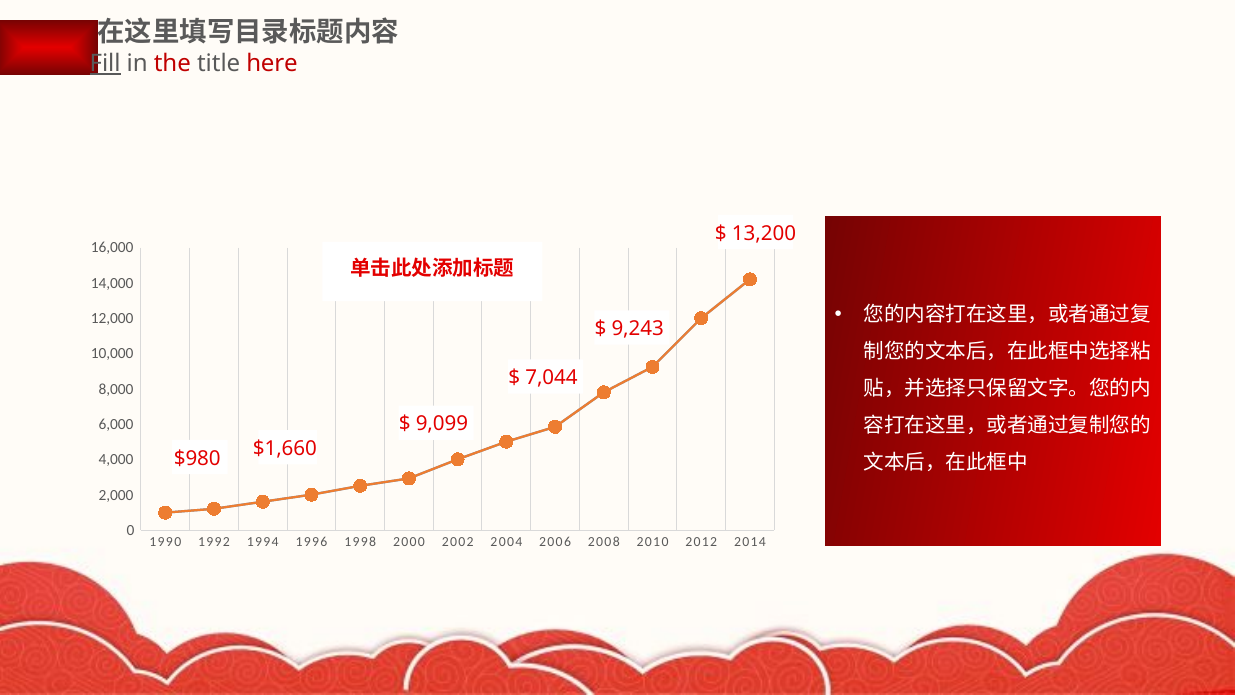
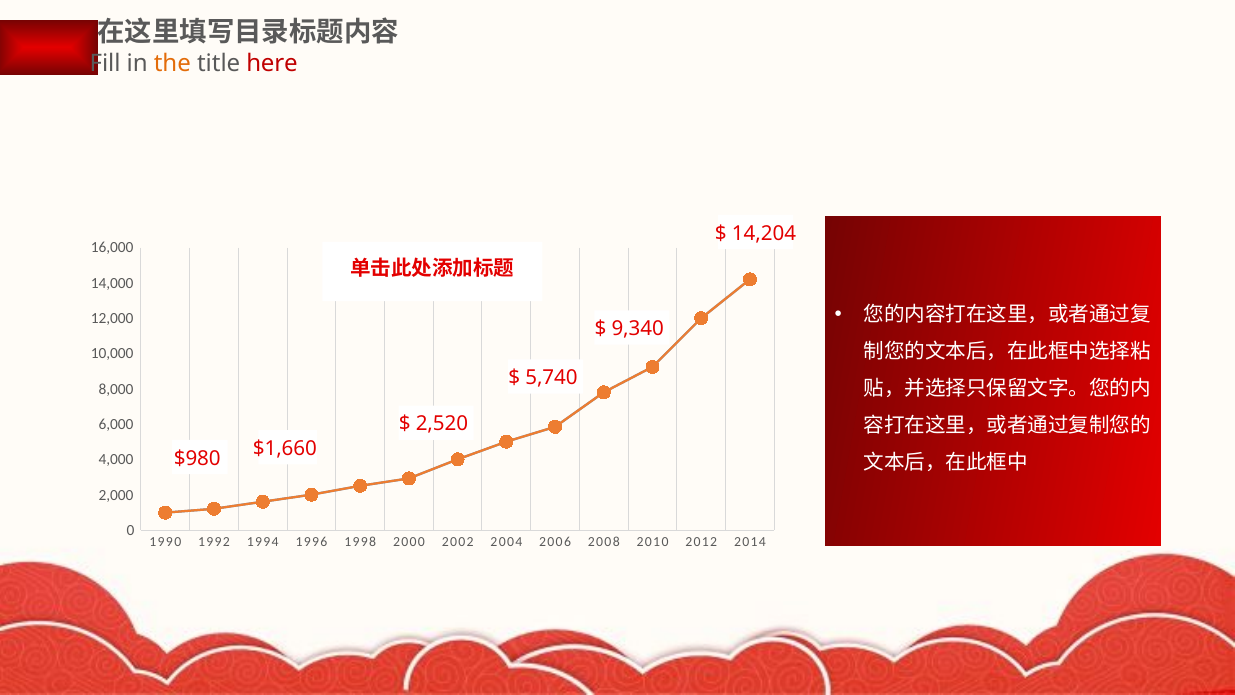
Fill underline: present -> none
the colour: red -> orange
13,200: 13,200 -> 14,204
9,243: 9,243 -> 9,340
7,044: 7,044 -> 5,740
9,099: 9,099 -> 2,520
